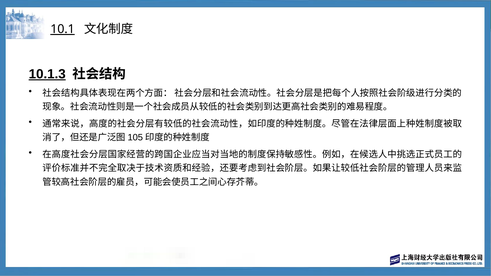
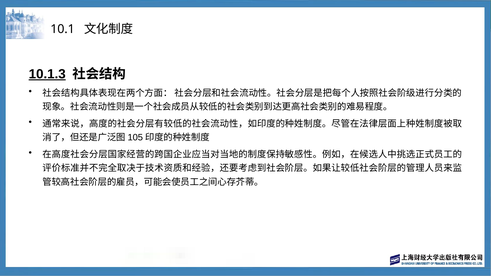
10.1 underline: present -> none
